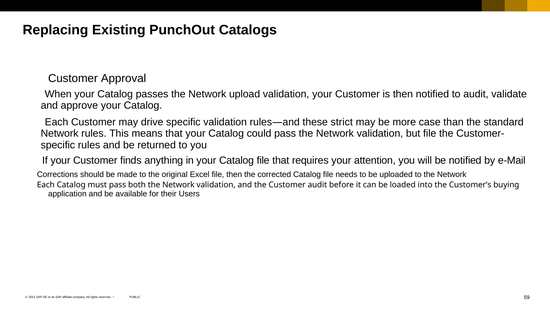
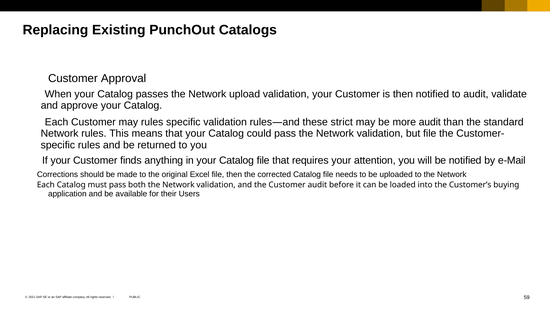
may drive: drive -> rules
more case: case -> audit
